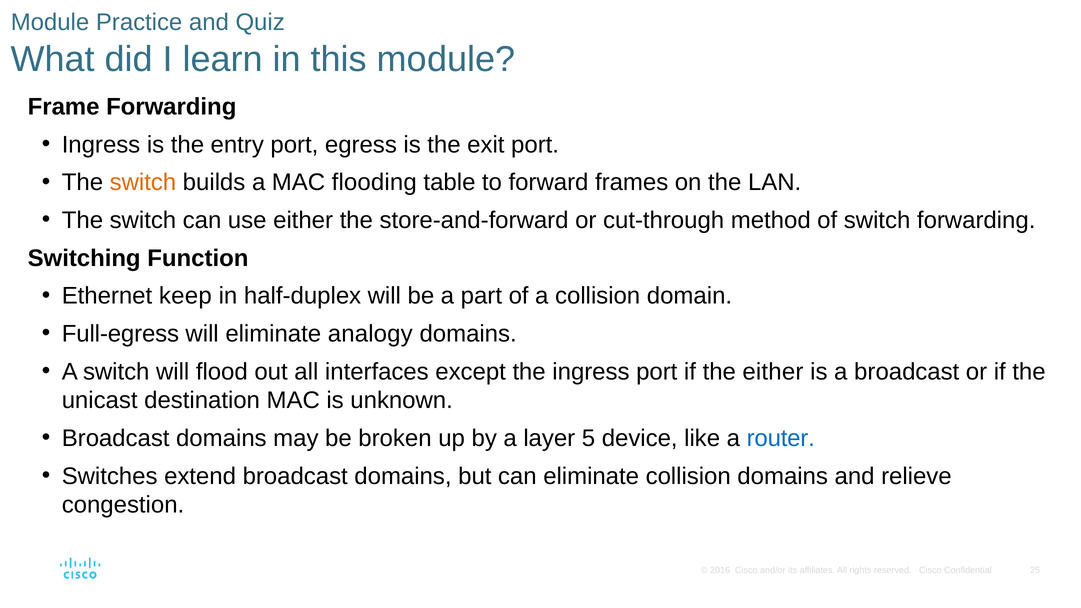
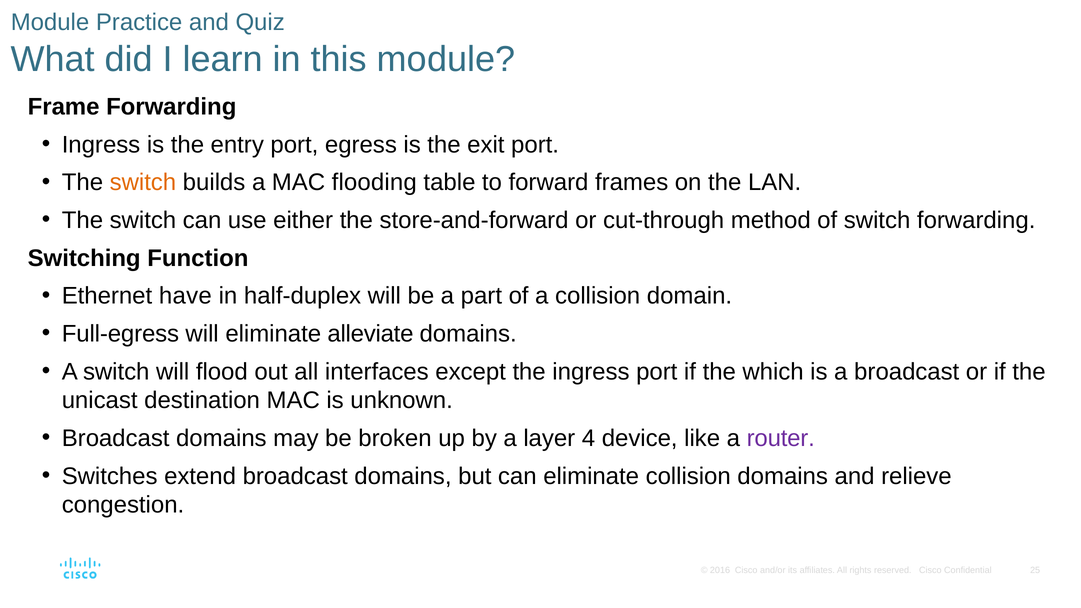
keep: keep -> have
analogy: analogy -> alleviate
the either: either -> which
5: 5 -> 4
router colour: blue -> purple
